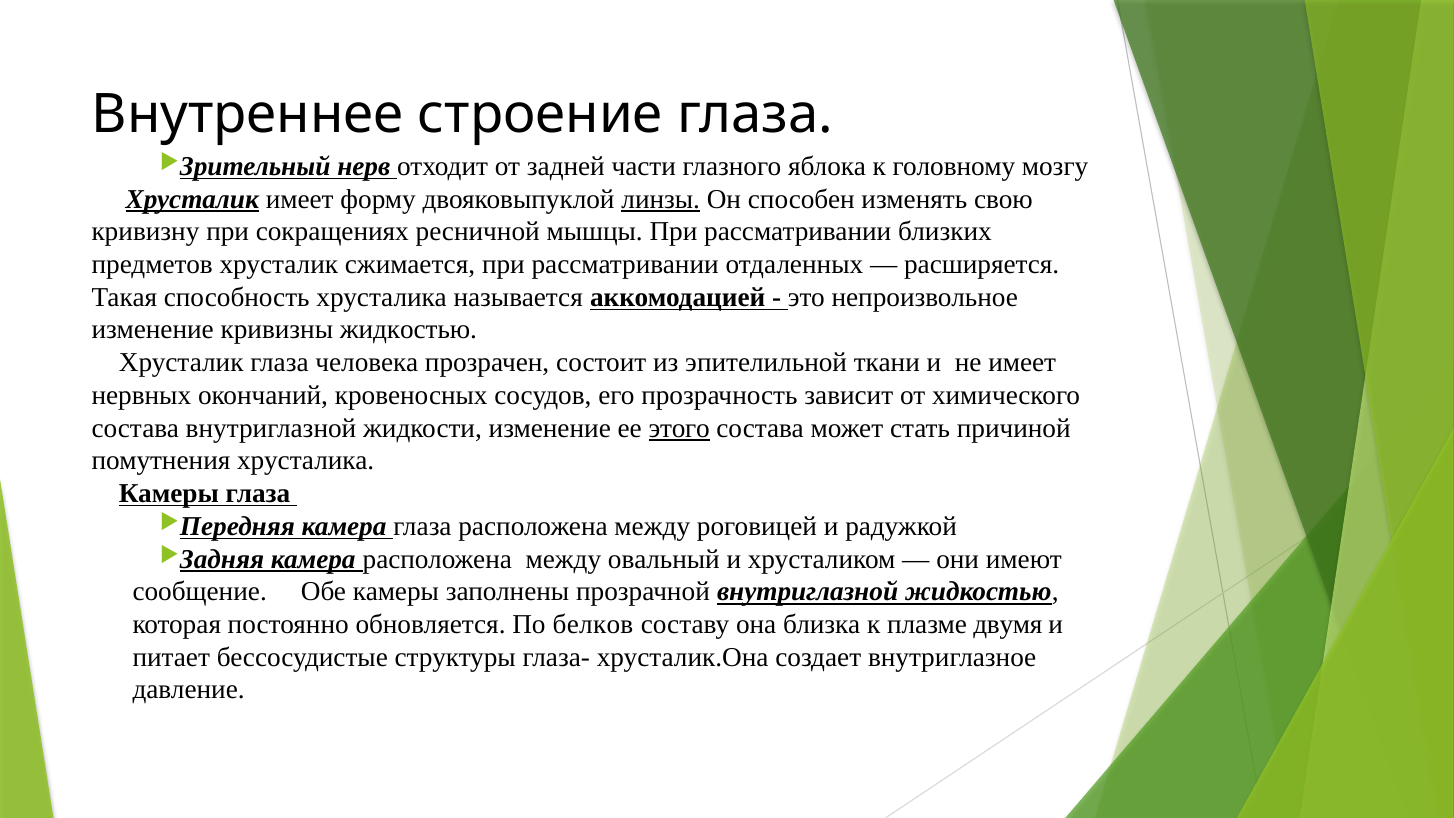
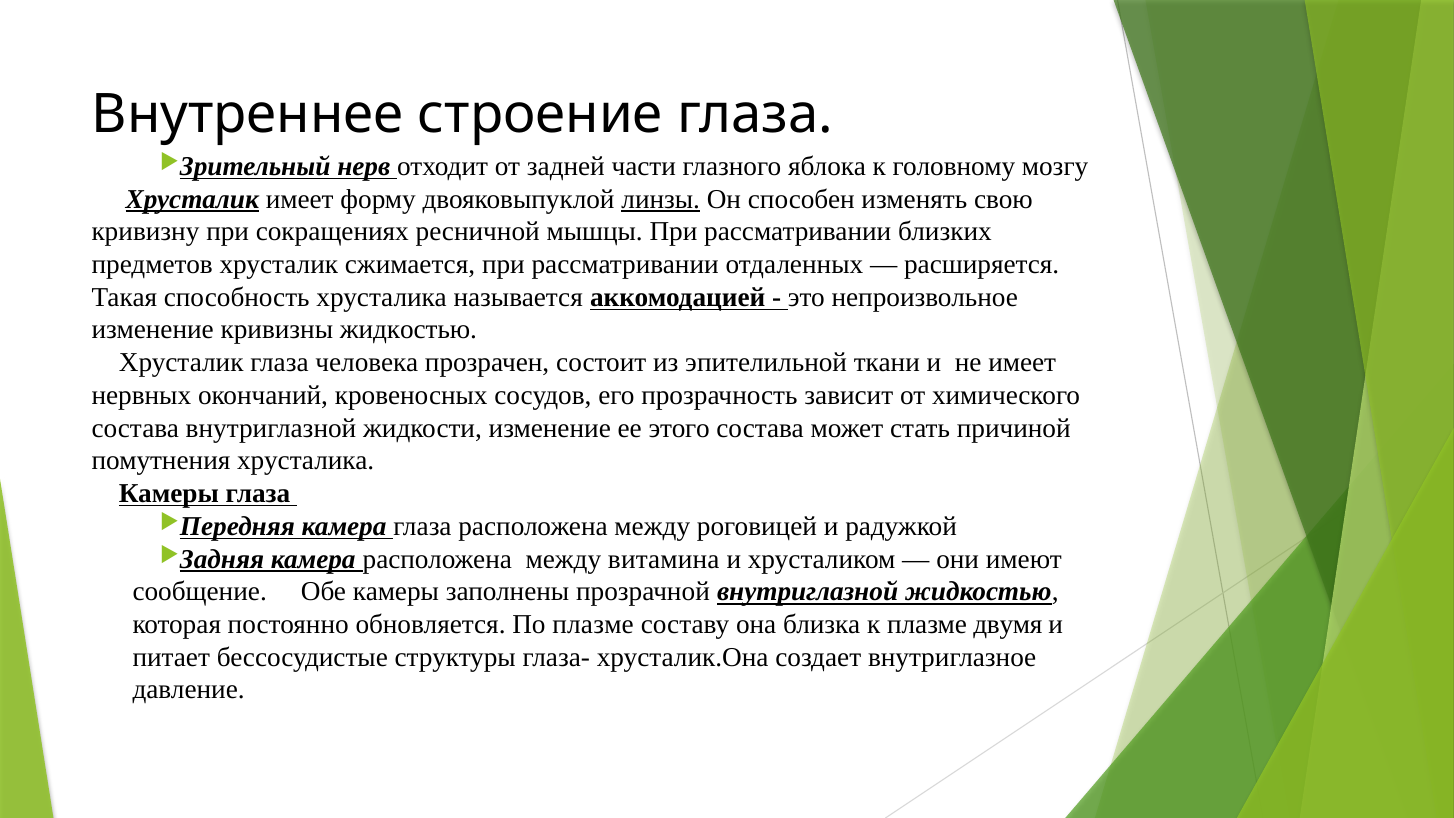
этого underline: present -> none
овальный: овальный -> витамина
По белков: белков -> плазме
